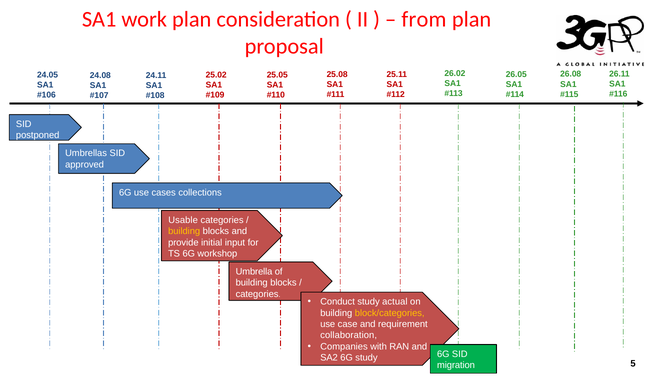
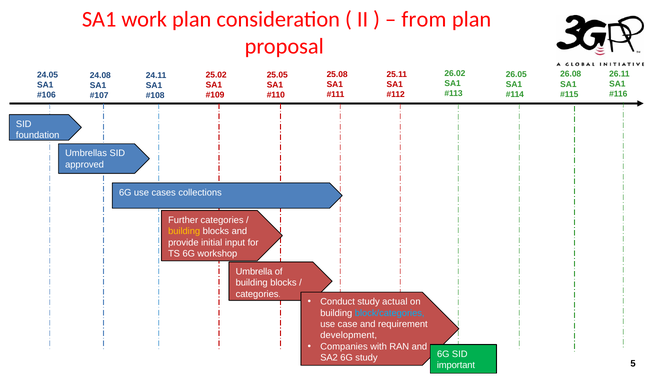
postponed: postponed -> foundation
Usable: Usable -> Further
block/categories colour: yellow -> light blue
collaboration: collaboration -> development
migration: migration -> important
